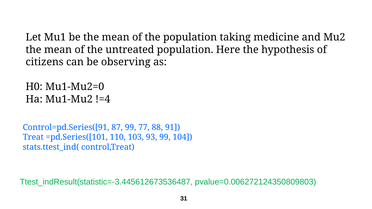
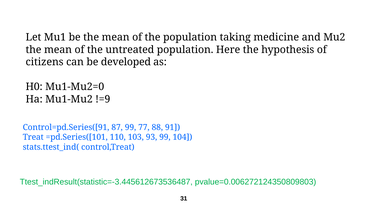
observing: observing -> developed
!=4: !=4 -> !=9
